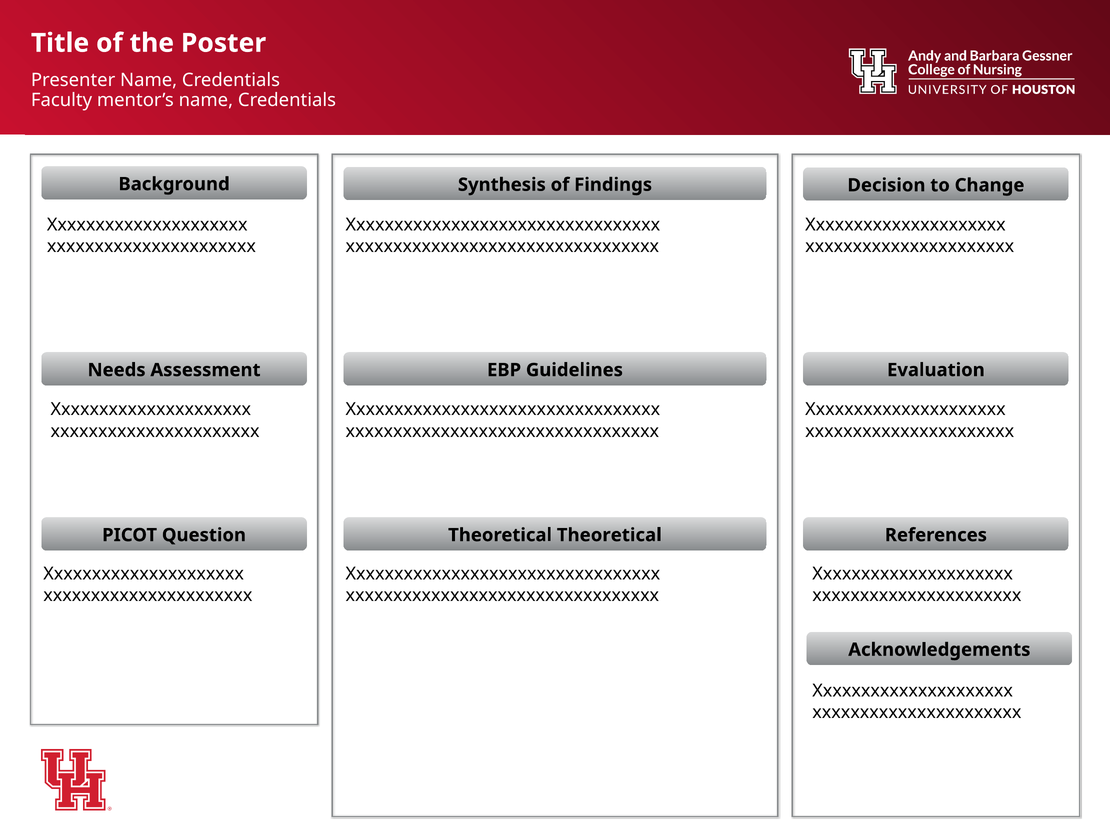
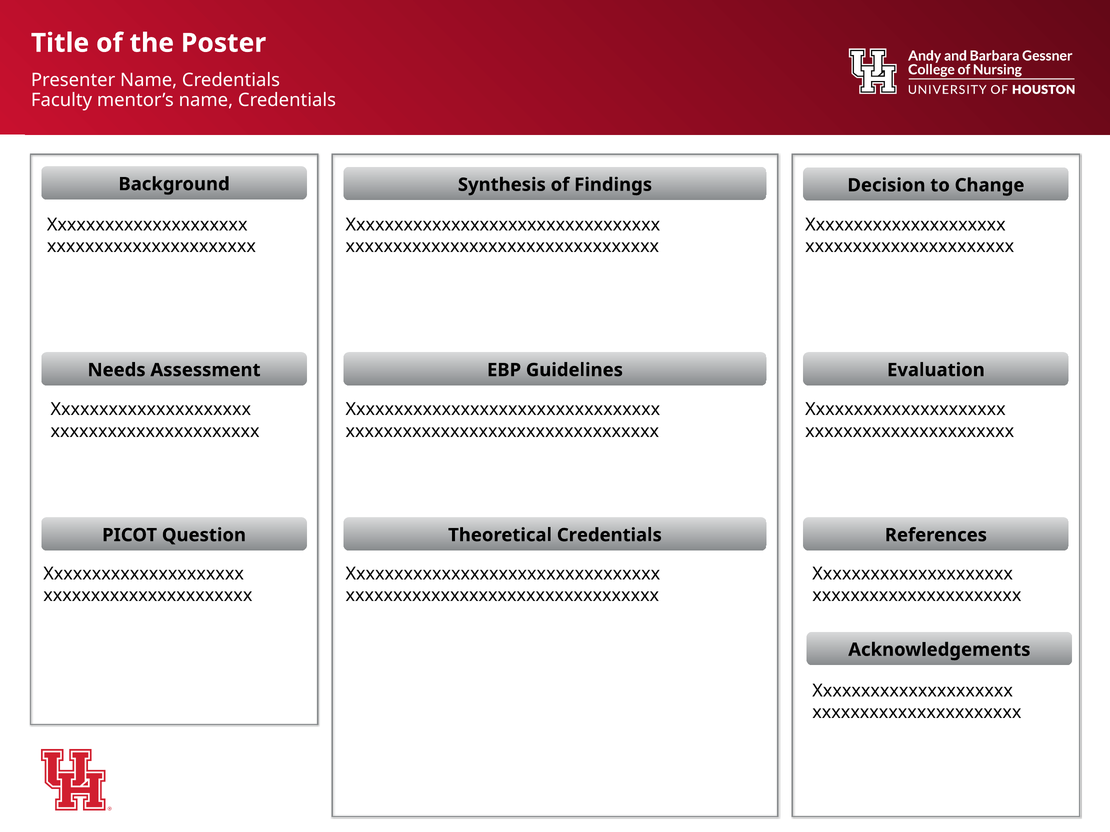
Theoretical Theoretical: Theoretical -> Credentials
